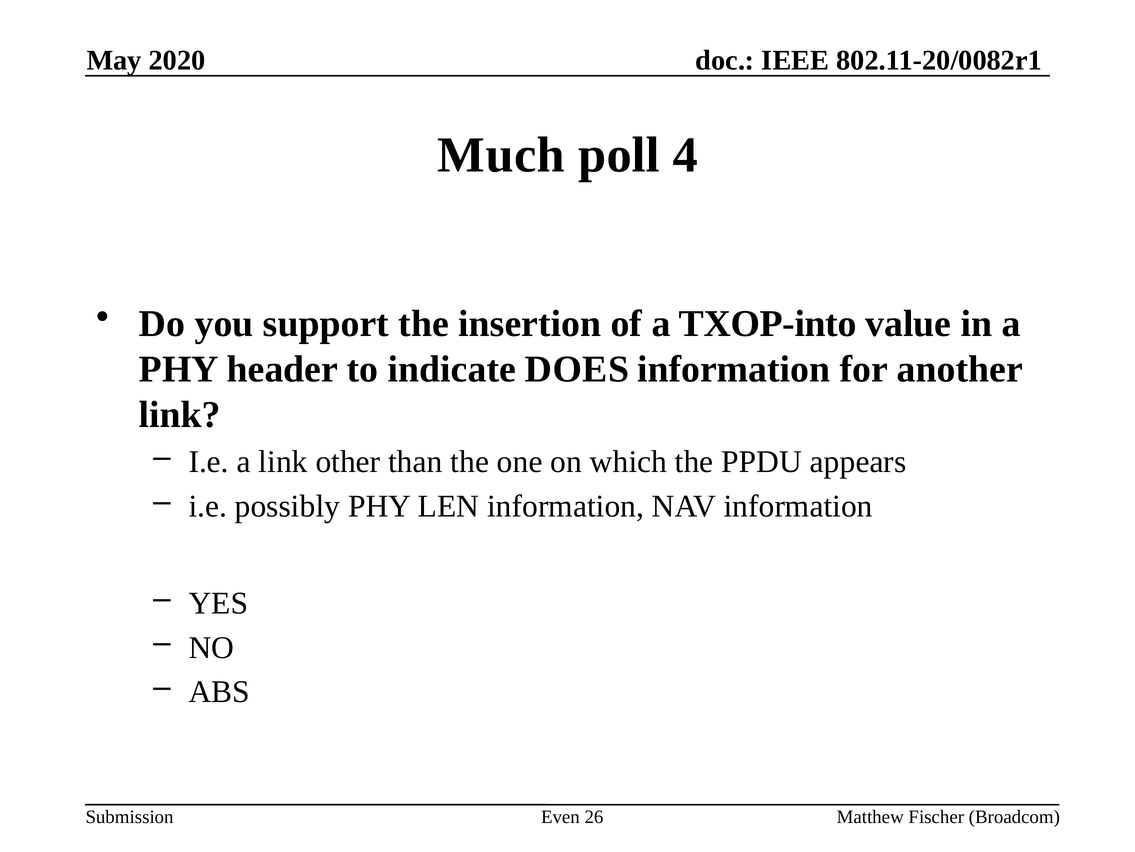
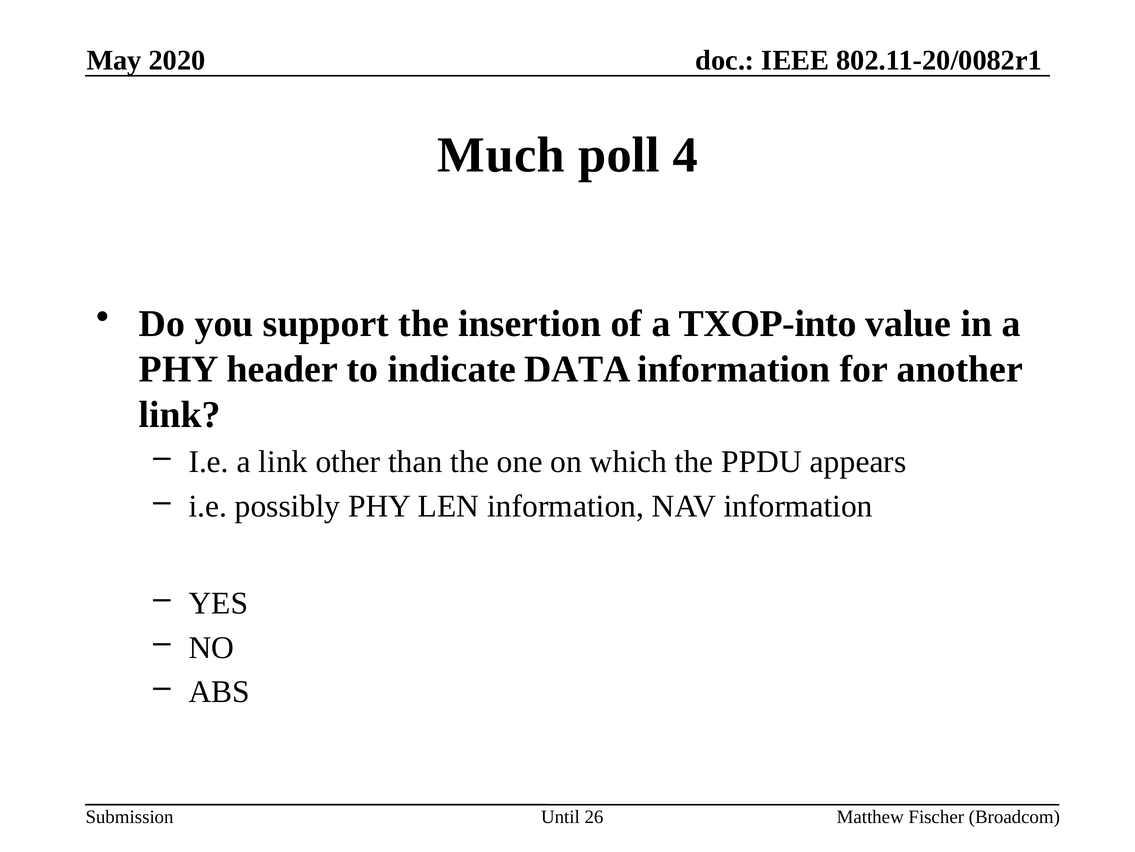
DOES: DOES -> DATA
Even: Even -> Until
